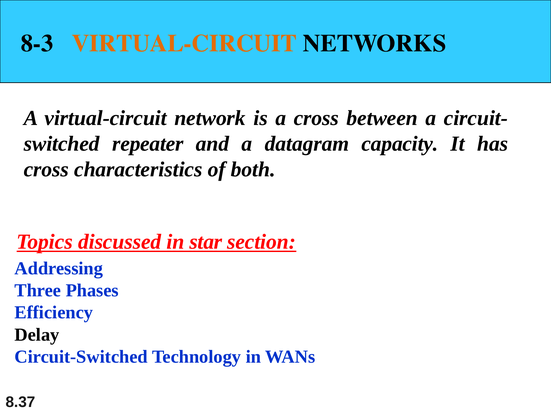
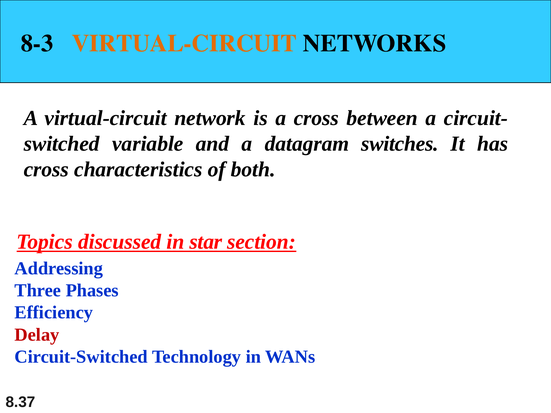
repeater: repeater -> variable
capacity: capacity -> switches
Delay colour: black -> red
